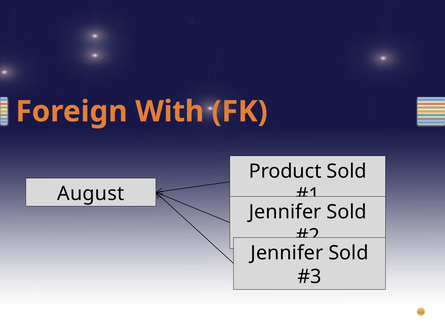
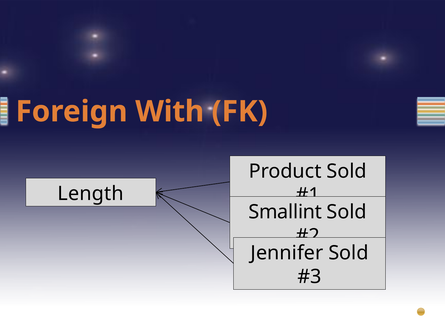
August: August -> Length
Jennifer at (285, 212): Jennifer -> Smallint
